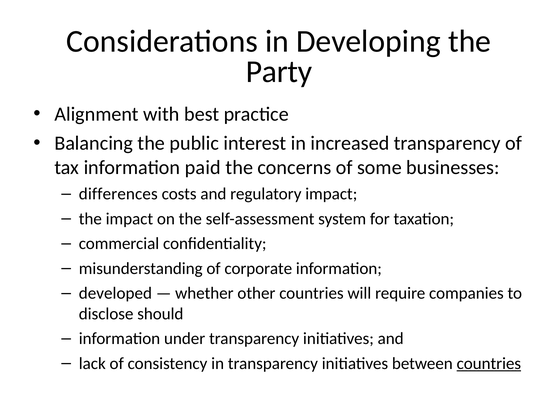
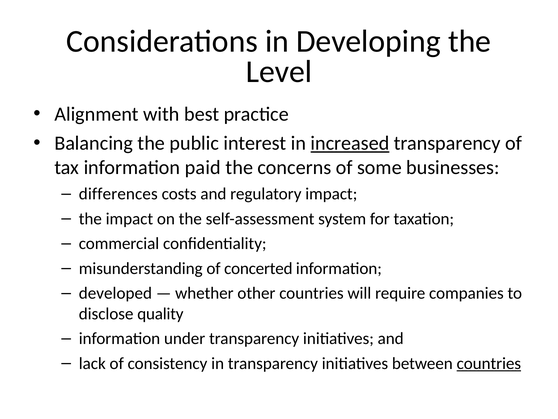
Party: Party -> Level
increased underline: none -> present
corporate: corporate -> concerted
should: should -> quality
